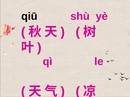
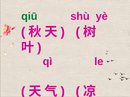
qiū colour: black -> green
